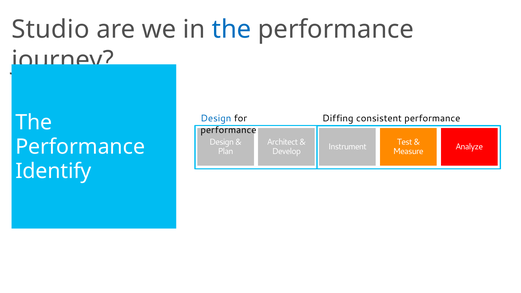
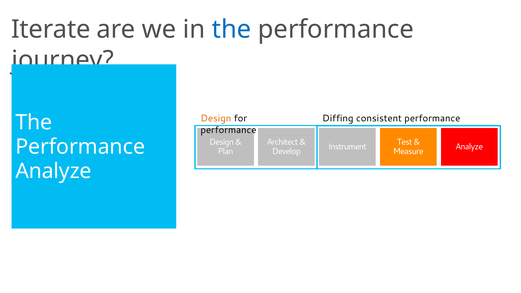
Studio: Studio -> Iterate
Design at (216, 118) colour: blue -> orange
Identify at (53, 171): Identify -> Analyze
